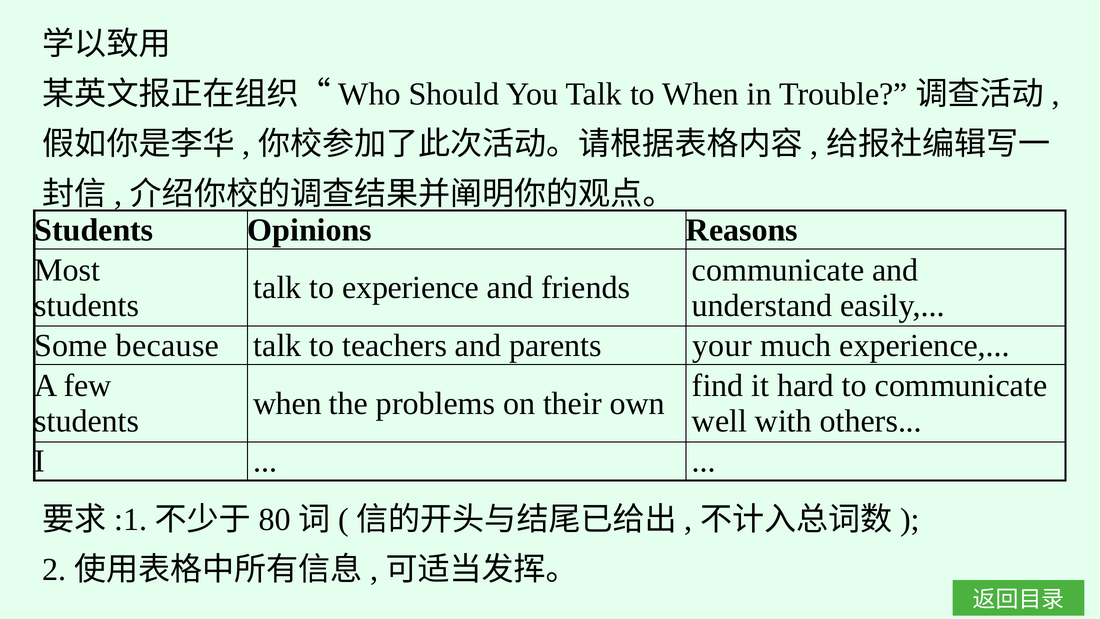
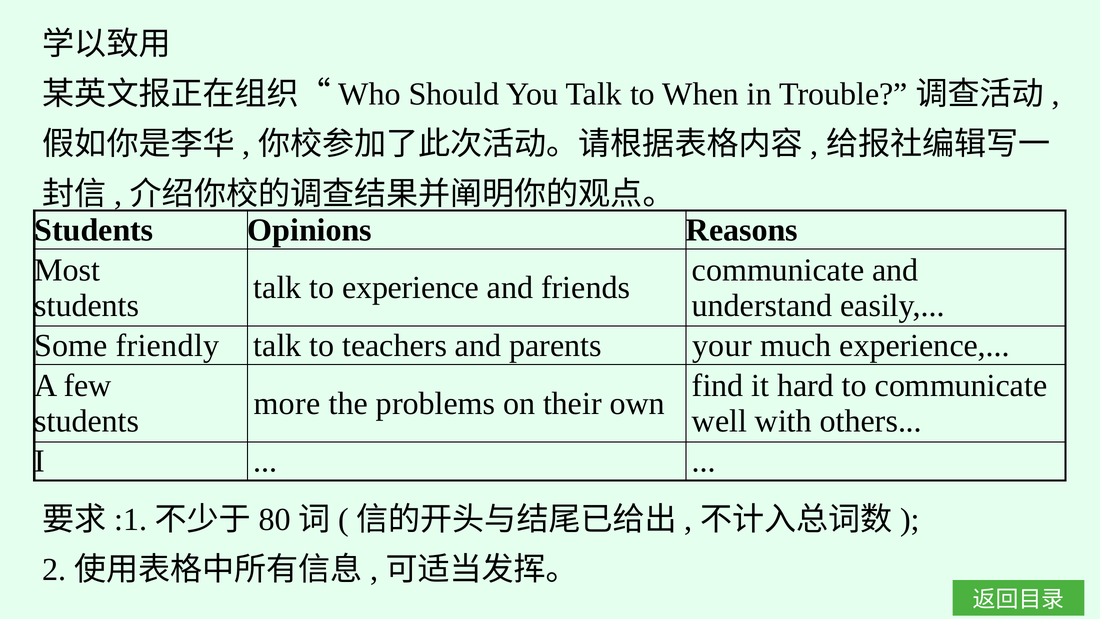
because: because -> friendly
when at (287, 403): when -> more
